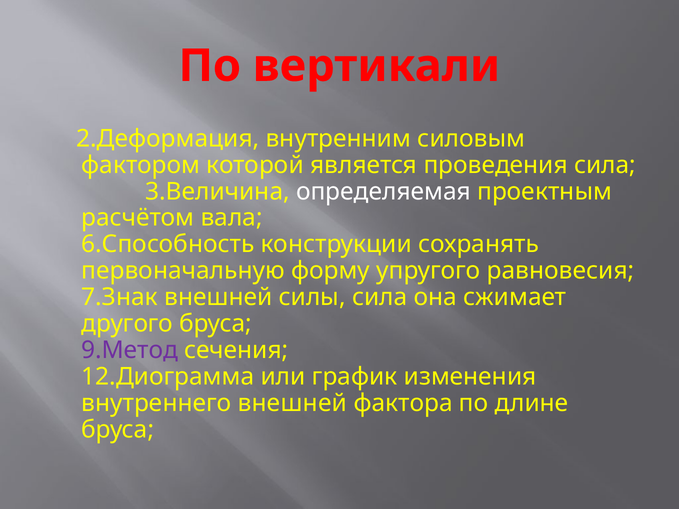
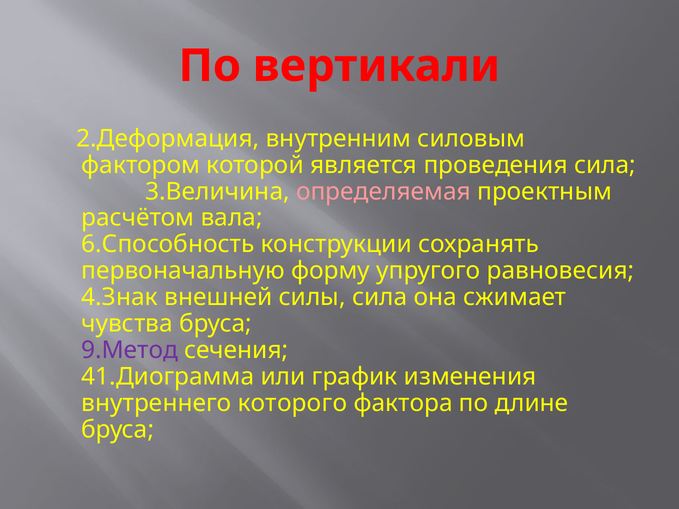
определяемая colour: white -> pink
7.Знак: 7.Знак -> 4.Знак
другого: другого -> чувства
12.Диограмма: 12.Диограмма -> 41.Диограмма
внутреннего внешней: внешней -> которого
